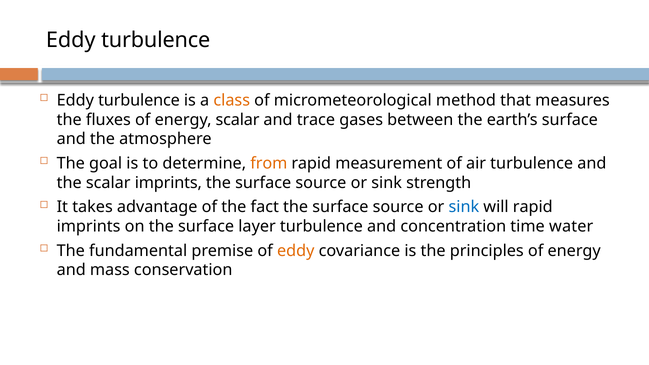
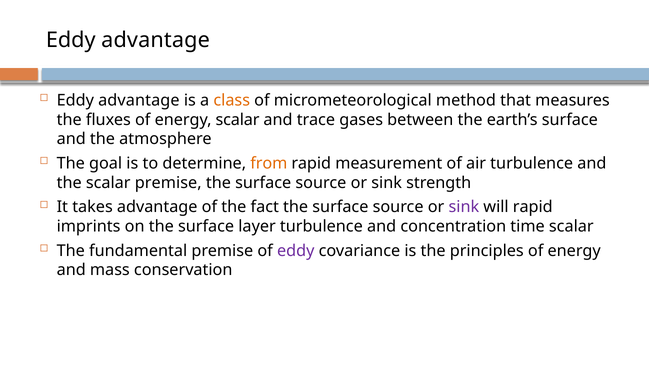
turbulence at (156, 40): turbulence -> advantage
turbulence at (139, 100): turbulence -> advantage
scalar imprints: imprints -> premise
sink at (464, 207) colour: blue -> purple
time water: water -> scalar
eddy at (296, 251) colour: orange -> purple
